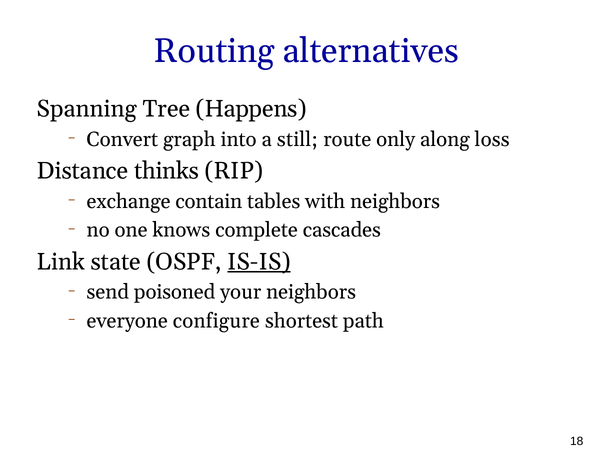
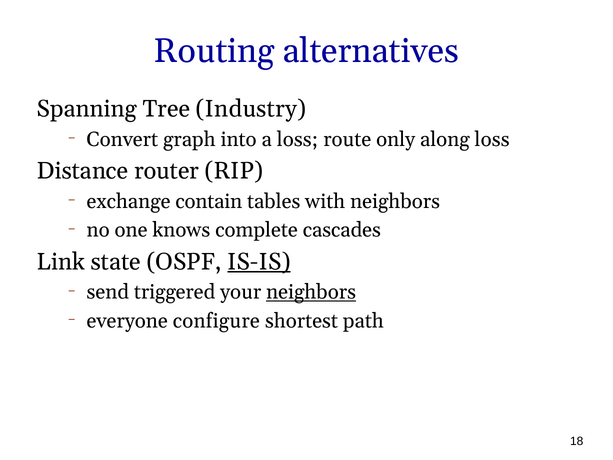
Happens: Happens -> Industry
a still: still -> loss
thinks: thinks -> router
poisoned: poisoned -> triggered
neighbors at (311, 292) underline: none -> present
